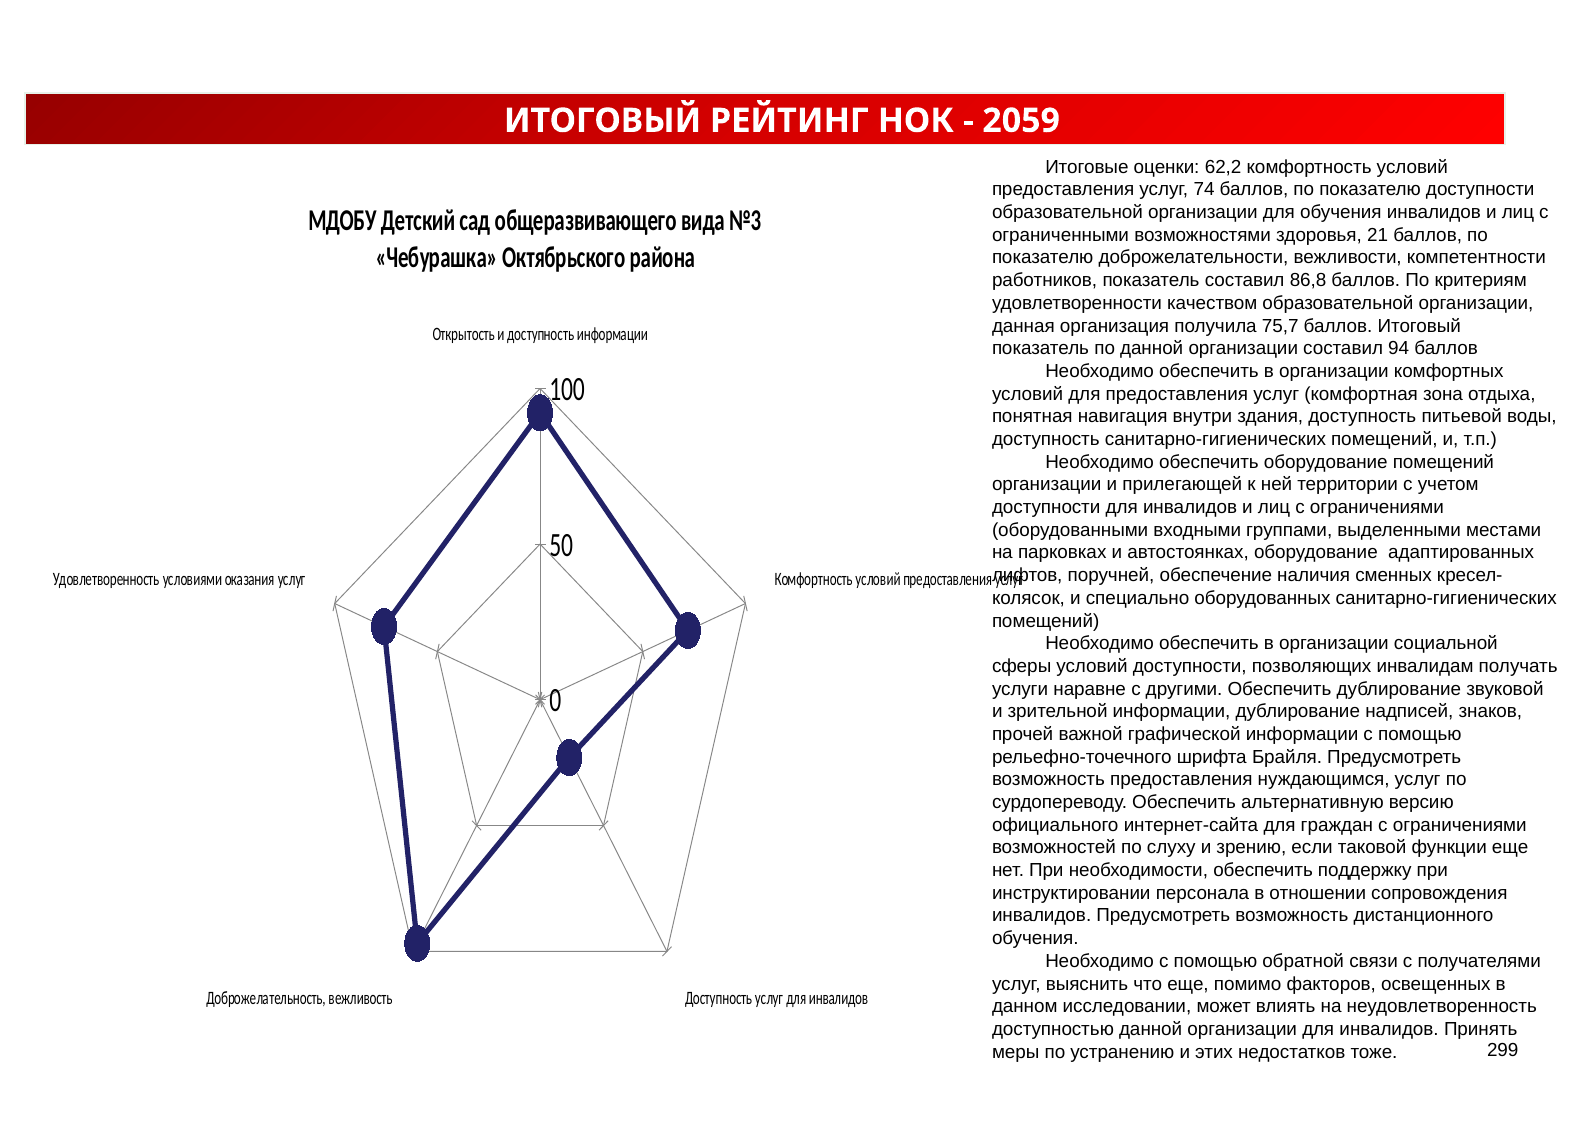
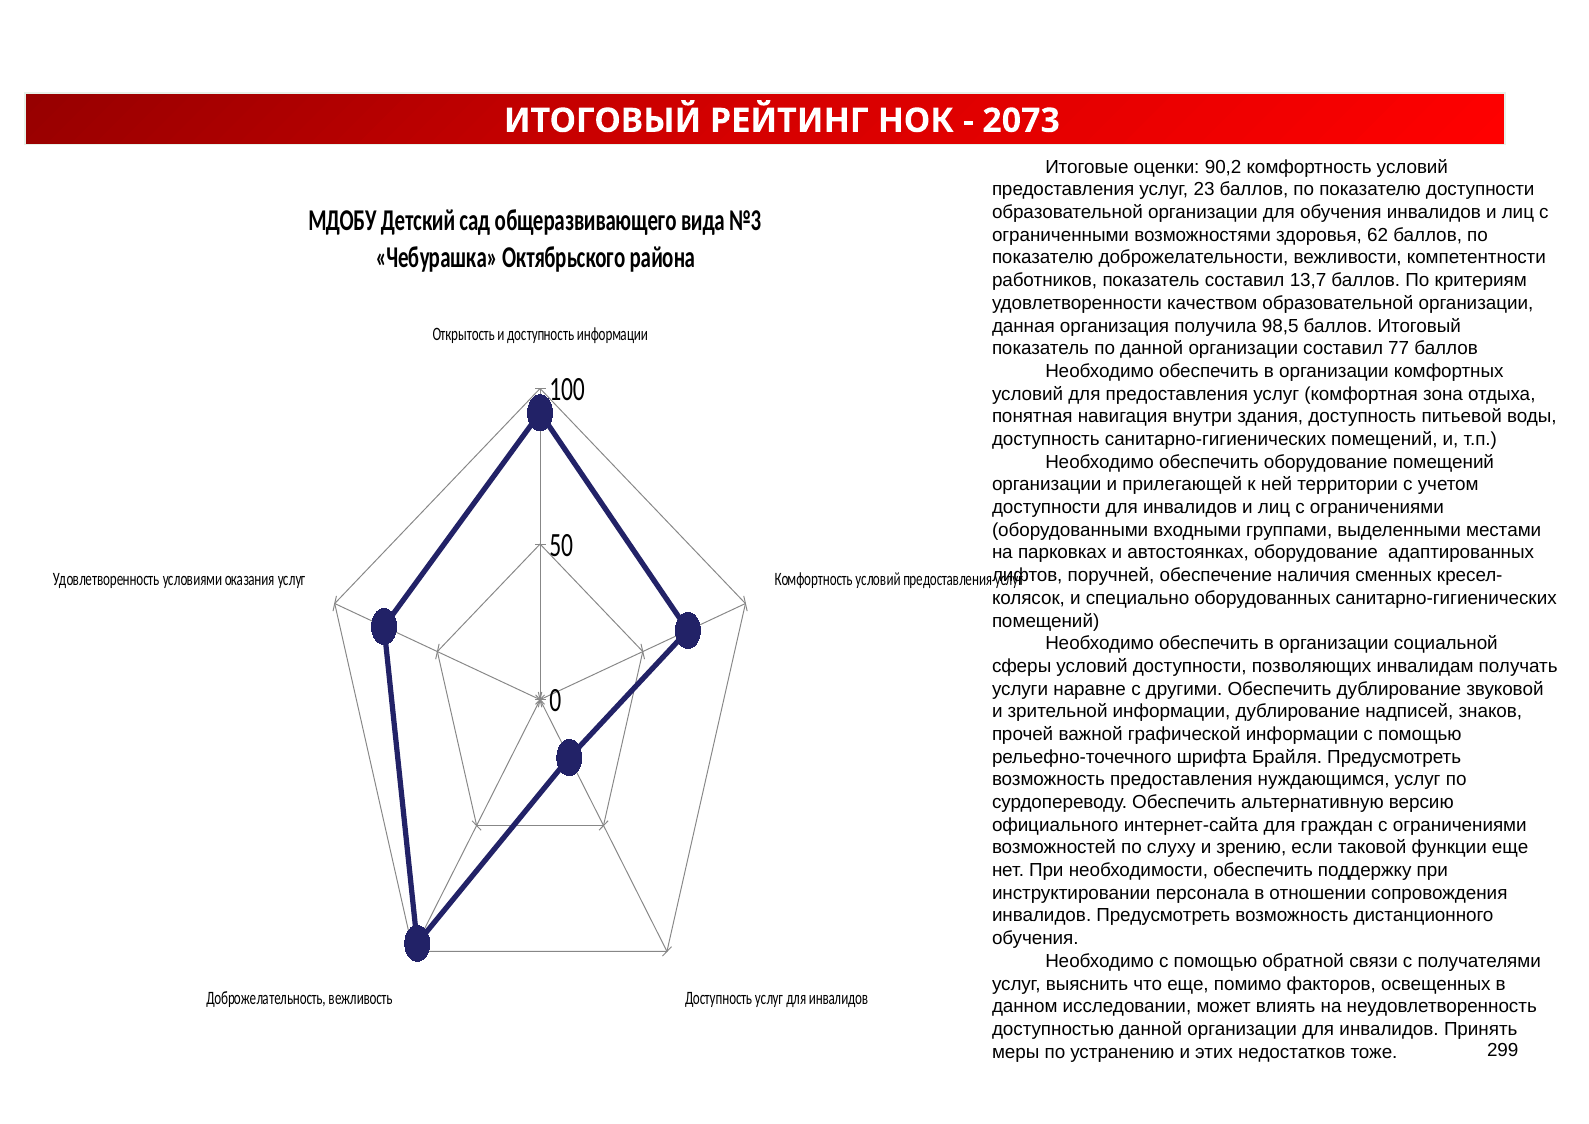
2059: 2059 -> 2073
62,2: 62,2 -> 90,2
74: 74 -> 23
21: 21 -> 62
86,8: 86,8 -> 13,7
75,7: 75,7 -> 98,5
94: 94 -> 77
